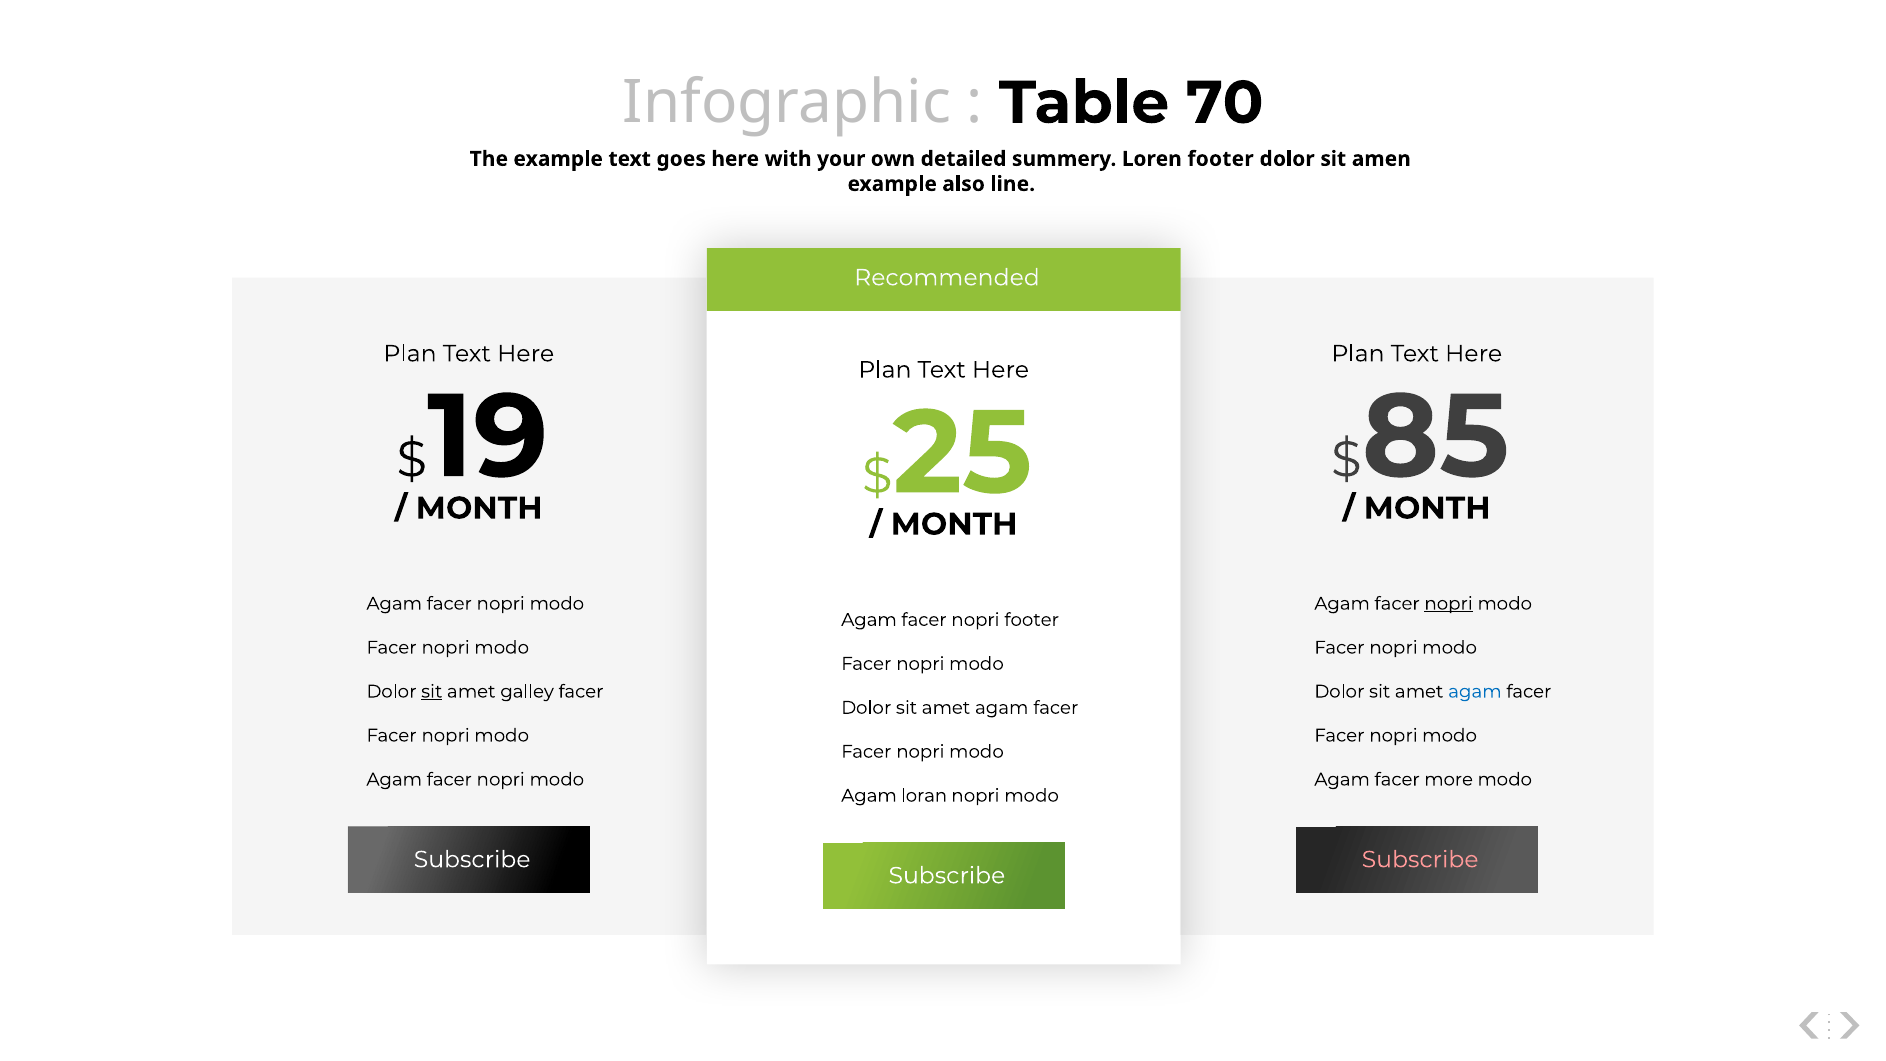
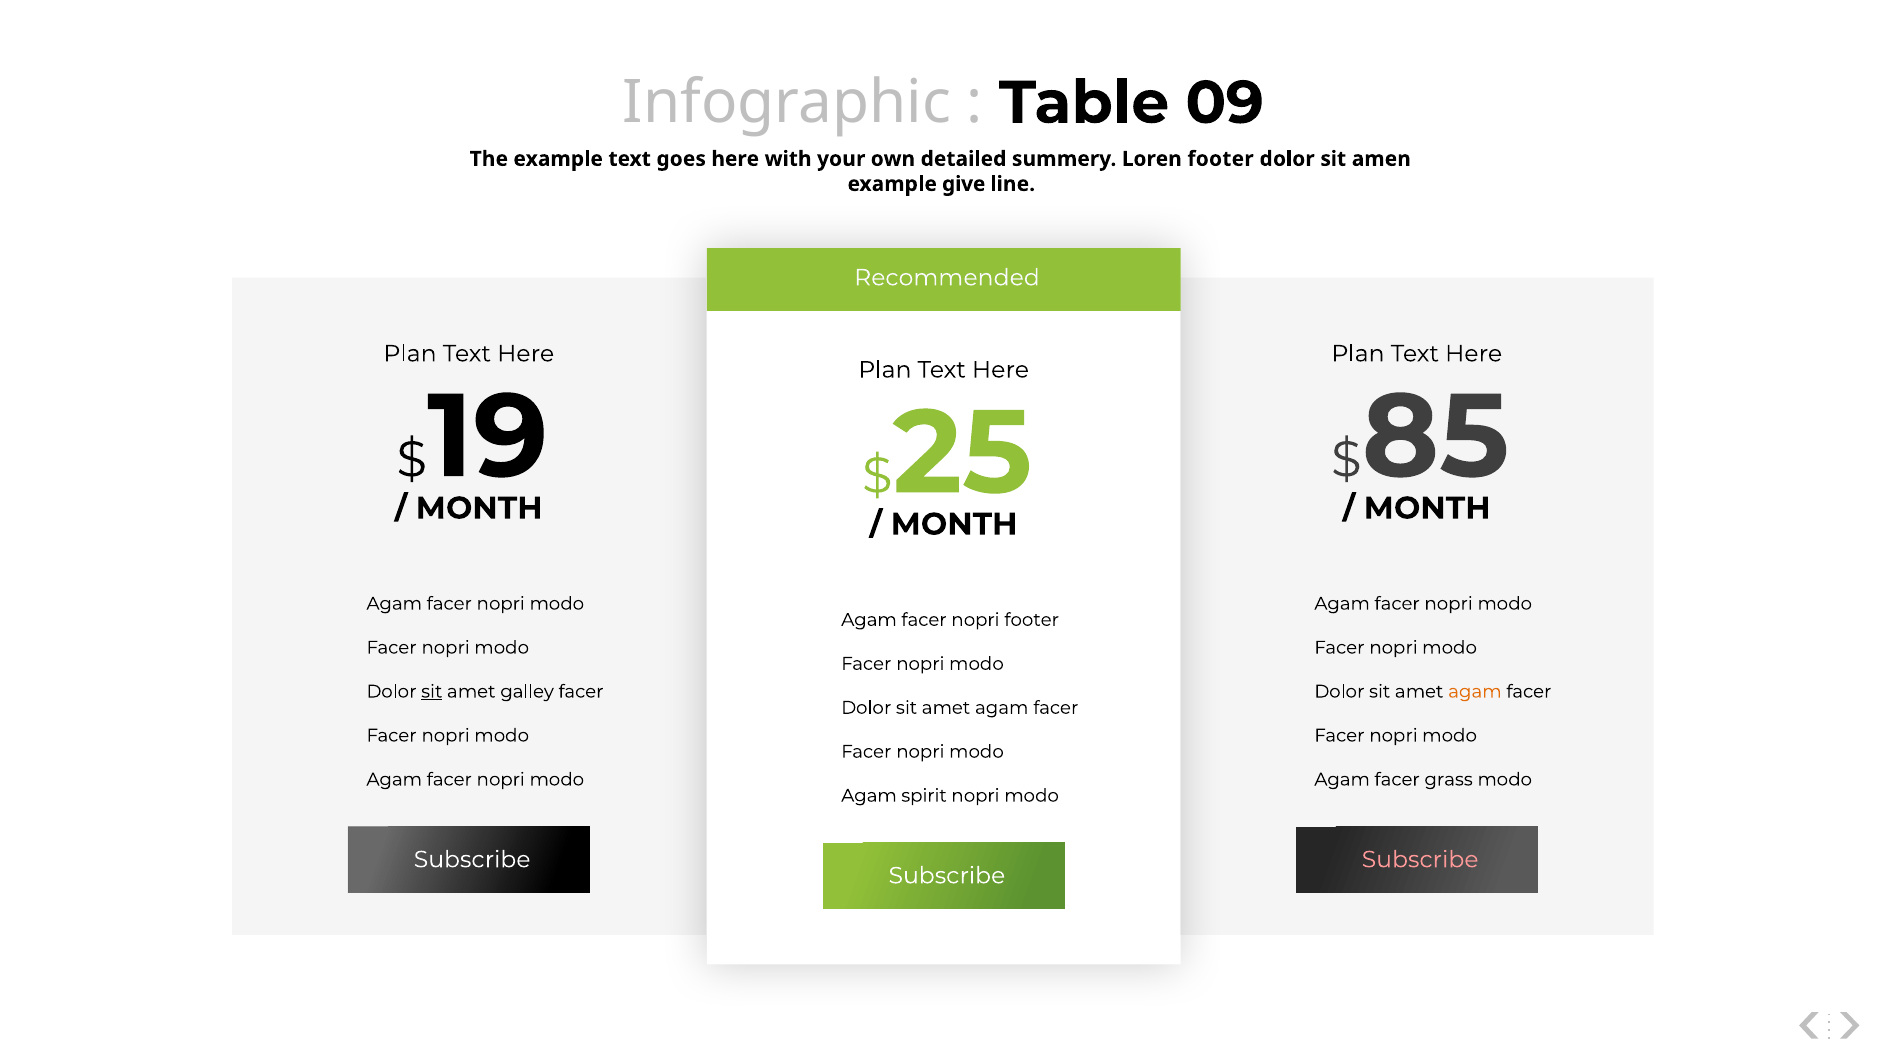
70: 70 -> 09
also: also -> give
nopri at (1449, 604) underline: present -> none
agam at (1475, 691) colour: blue -> orange
more: more -> grass
loran: loran -> spirit
